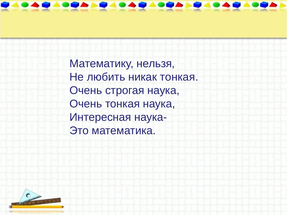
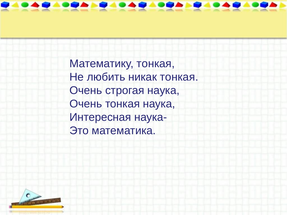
Математику нельзя: нельзя -> тонкая
